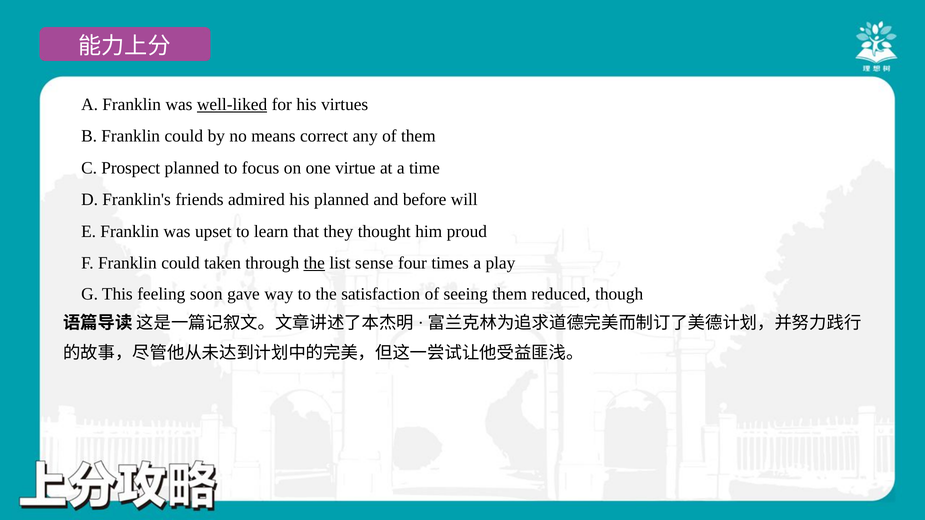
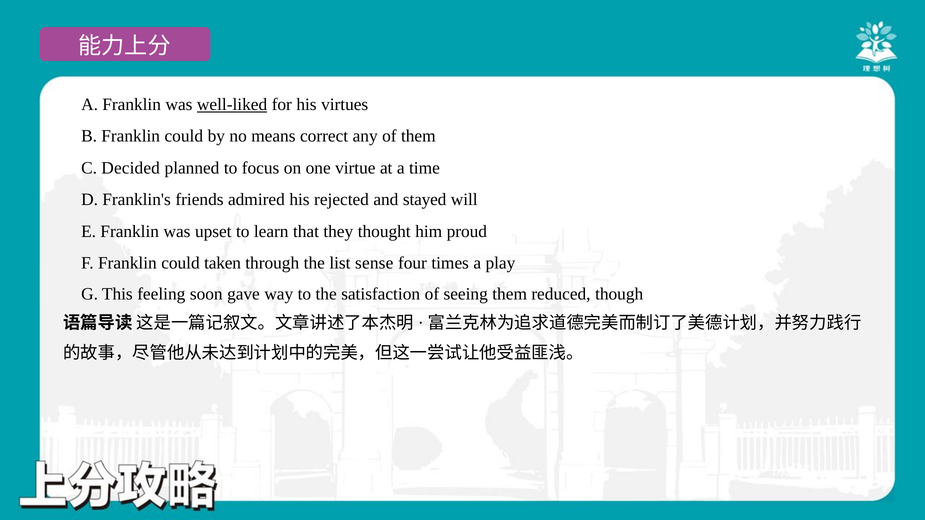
Prospect: Prospect -> Decided
his planned: planned -> rejected
before: before -> stayed
the at (314, 263) underline: present -> none
